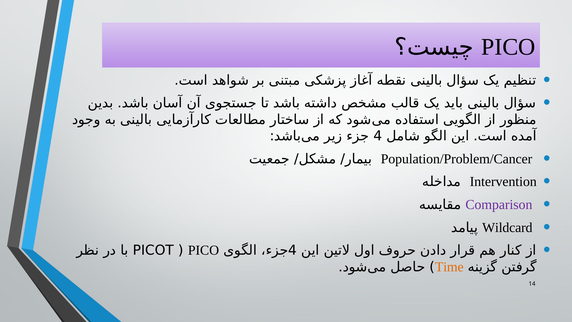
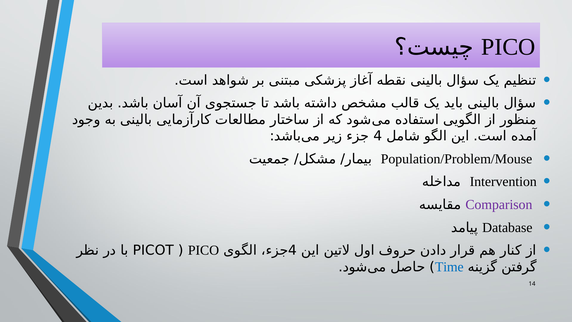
Population/Problem/Cancer: Population/Problem/Cancer -> Population/Problem/Mouse
Wildcard: Wildcard -> Database
Time colour: orange -> blue
